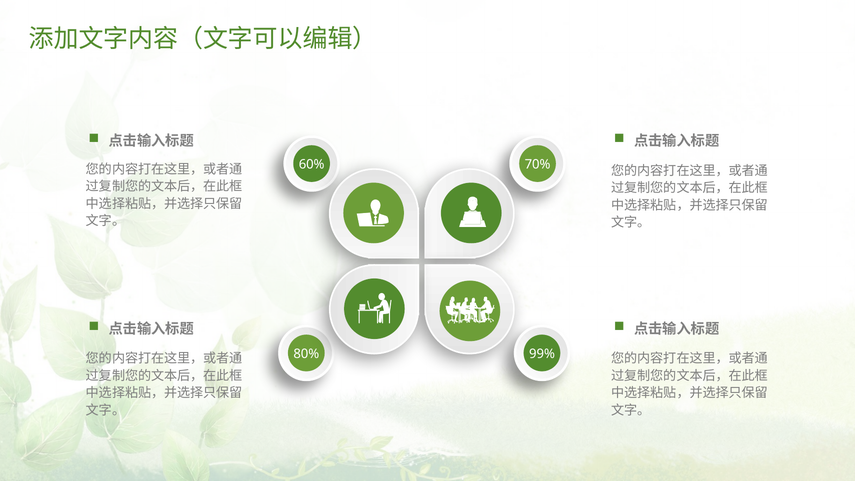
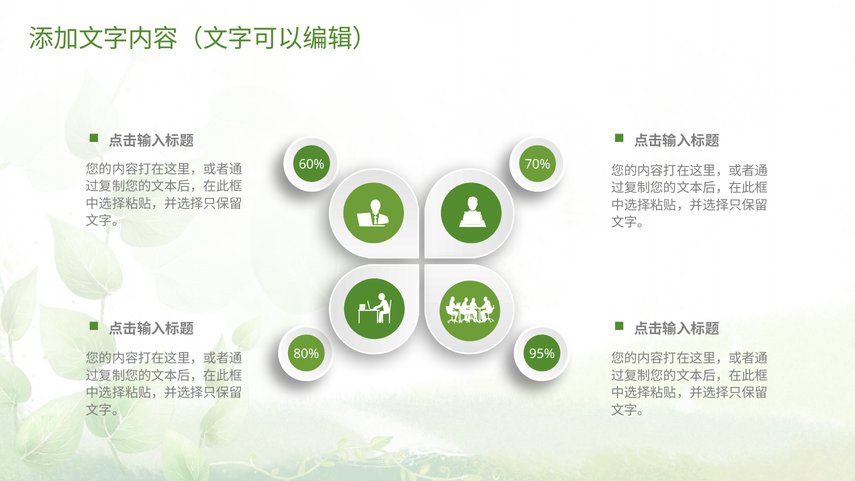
99%: 99% -> 95%
